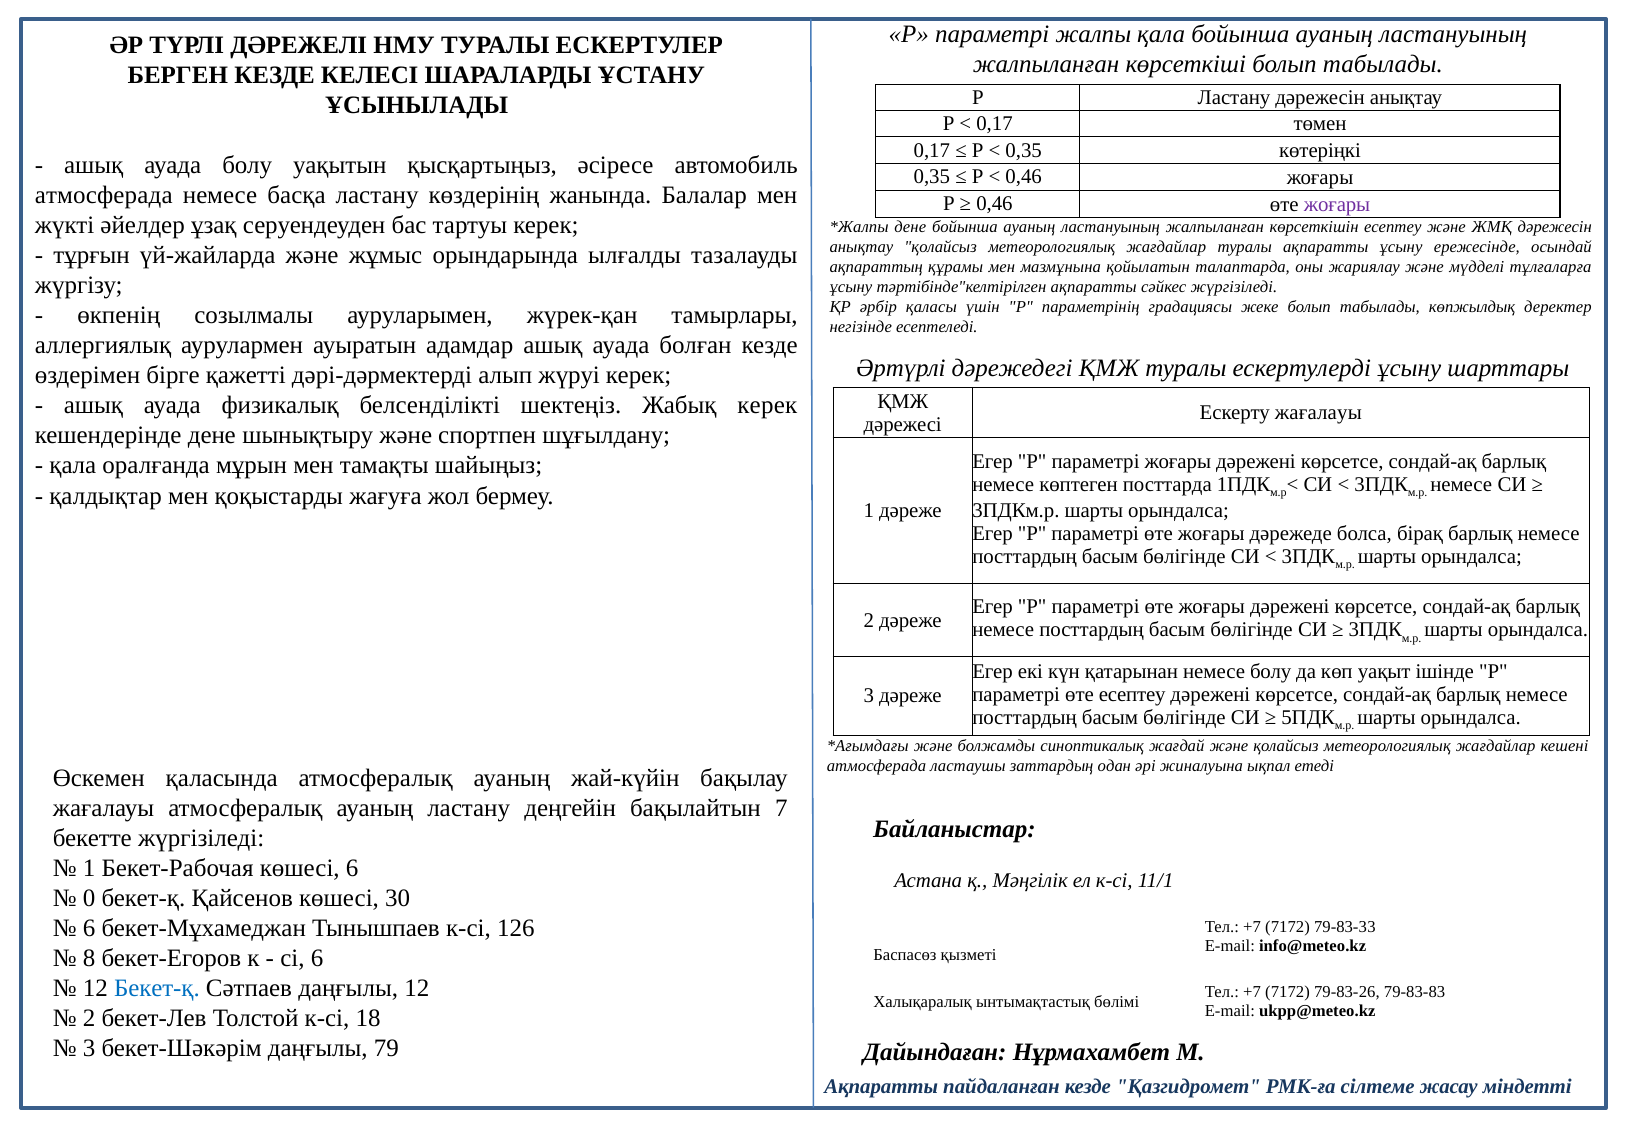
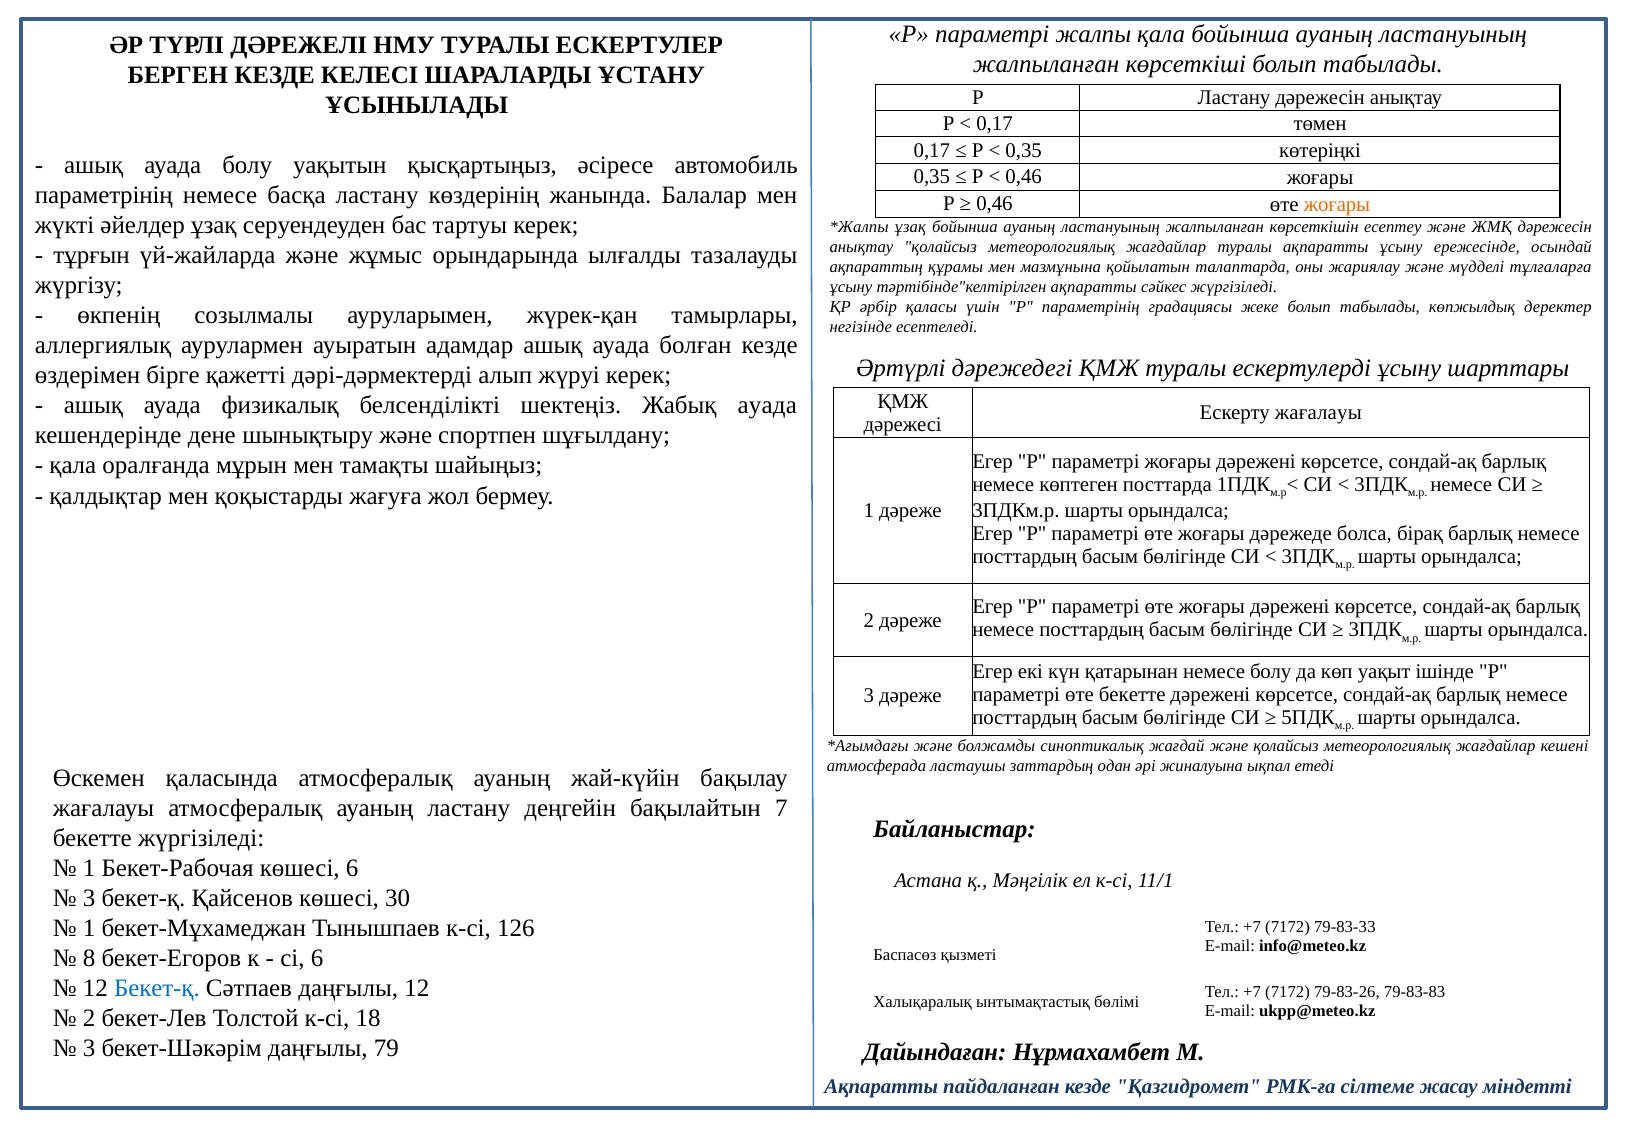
атмосферада at (104, 195): атмосферада -> параметрінің
жоғары at (1337, 204) colour: purple -> orange
дене at (910, 226): дене -> ұзақ
Жабық керек: керек -> ауада
өте есептеу: есептеу -> бекетте
0 at (89, 898): 0 -> 3
6 at (89, 928): 6 -> 1
